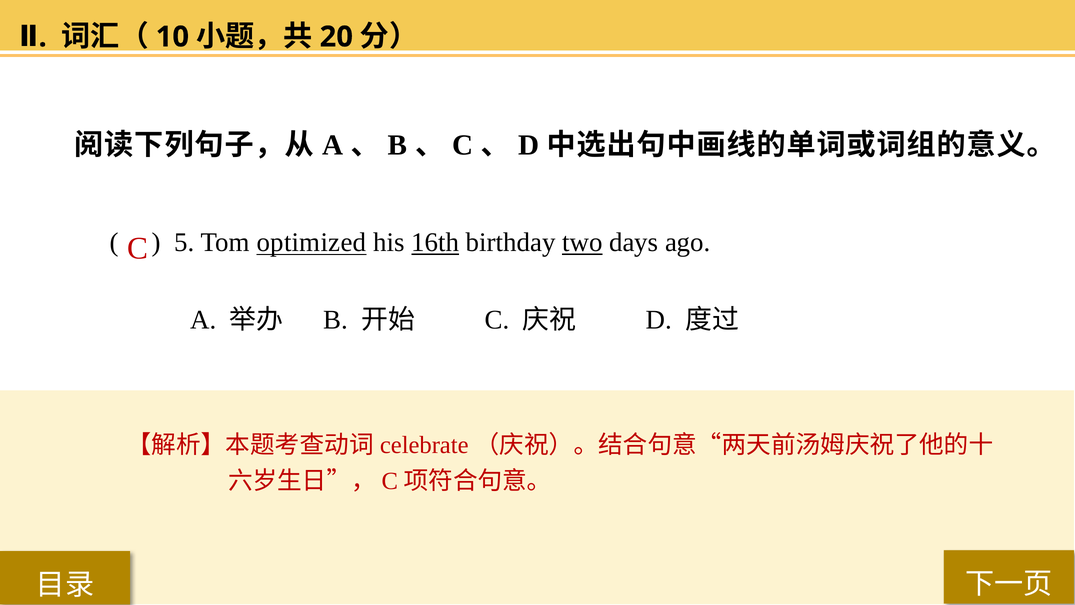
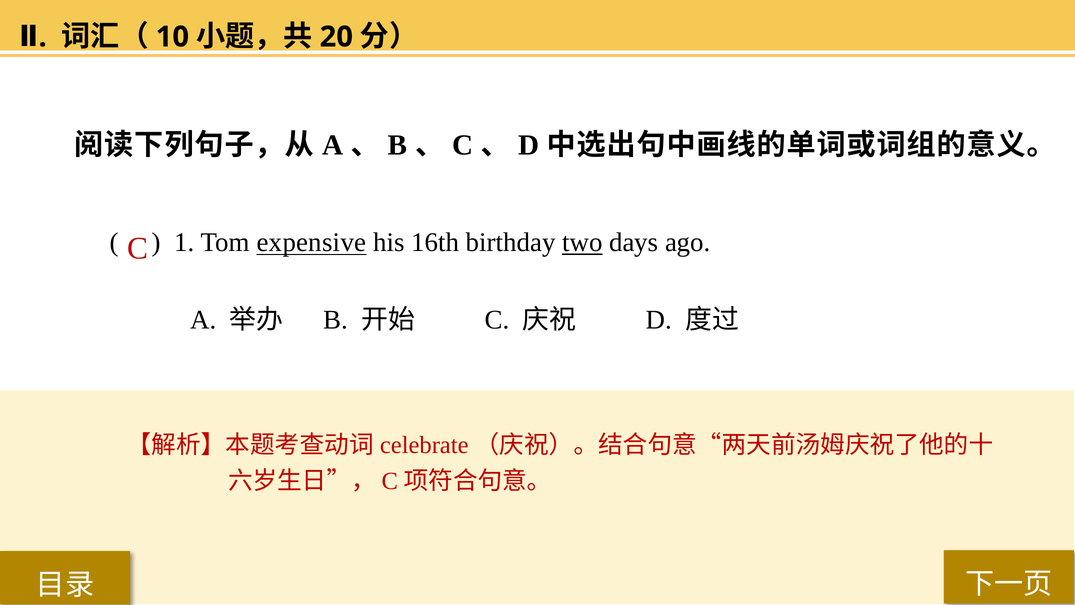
5: 5 -> 1
optimized: optimized -> expensive
16th underline: present -> none
